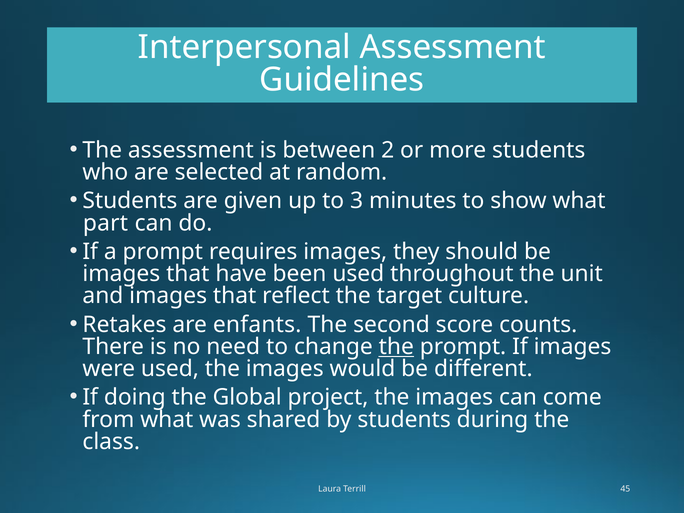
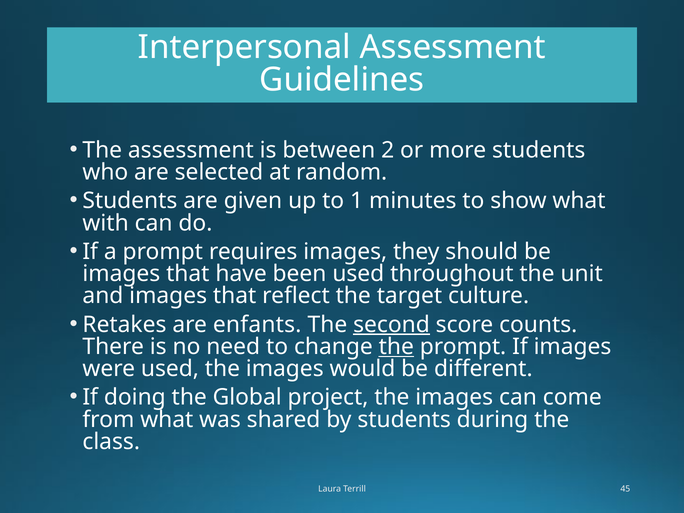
3: 3 -> 1
part: part -> with
second underline: none -> present
